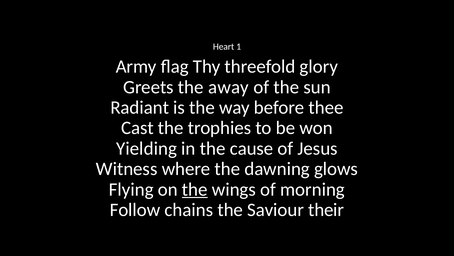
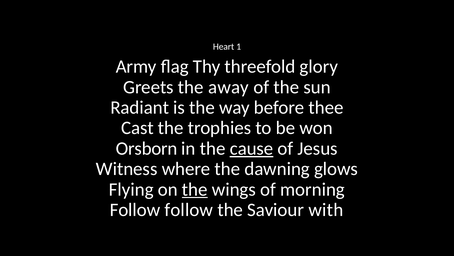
Yielding: Yielding -> Orsborn
cause underline: none -> present
Follow chains: chains -> follow
their: their -> with
